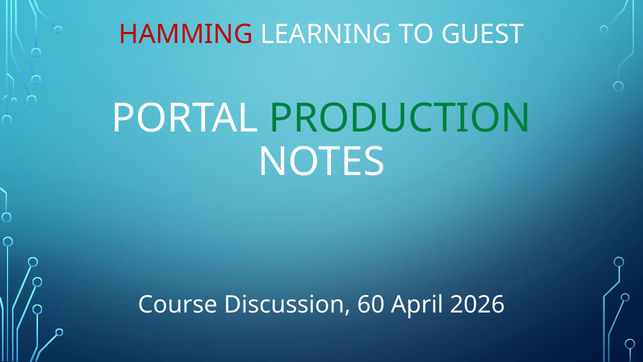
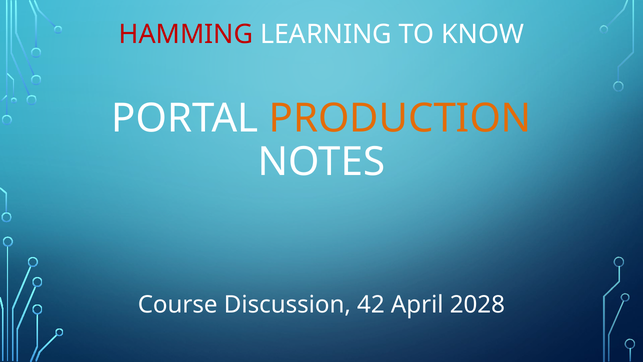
GUEST: GUEST -> KNOW
PRODUCTION colour: green -> orange
60: 60 -> 42
2026: 2026 -> 2028
